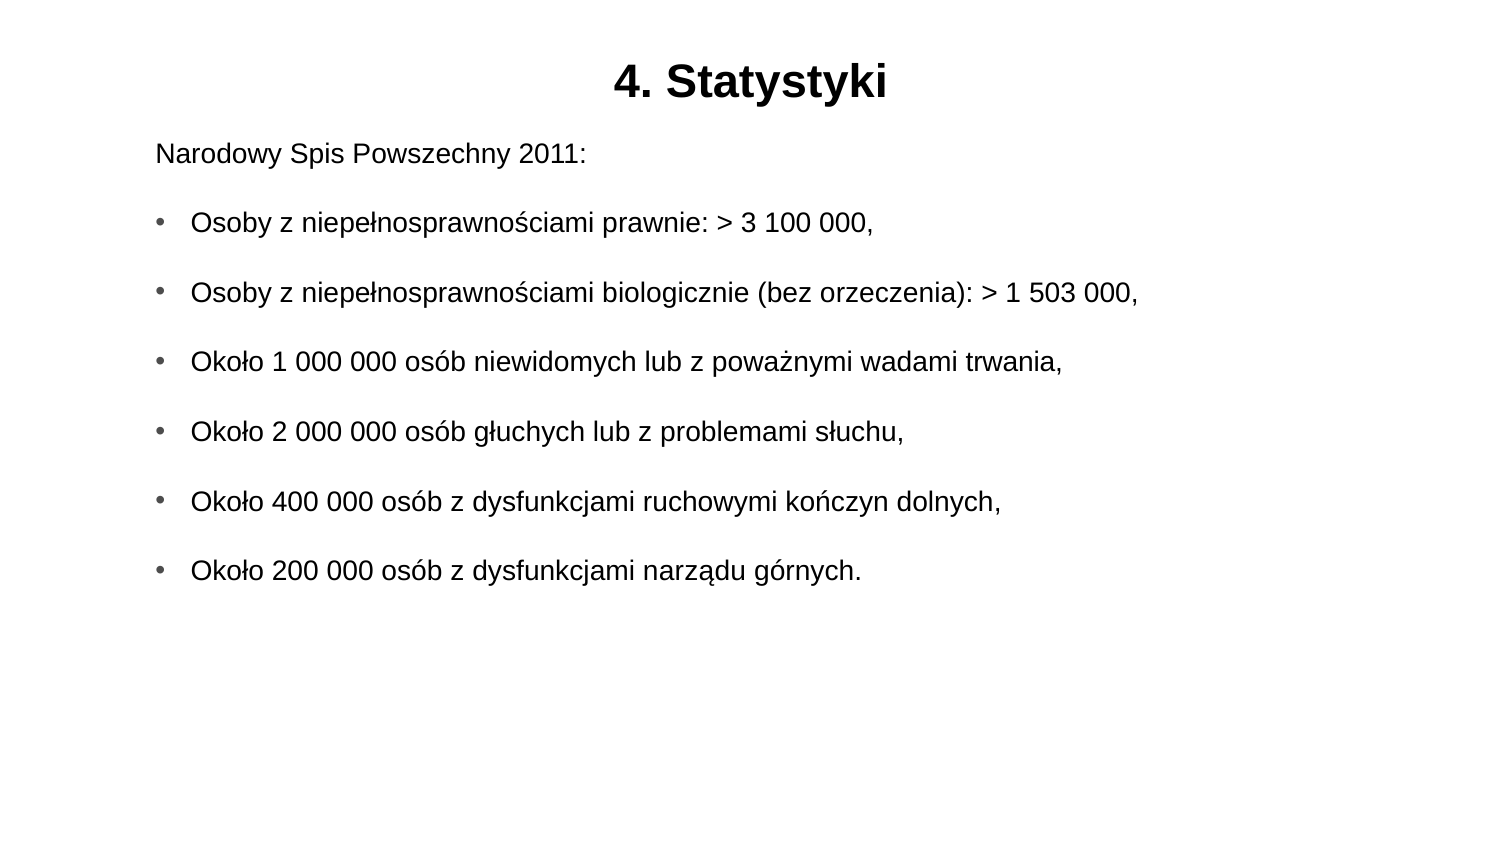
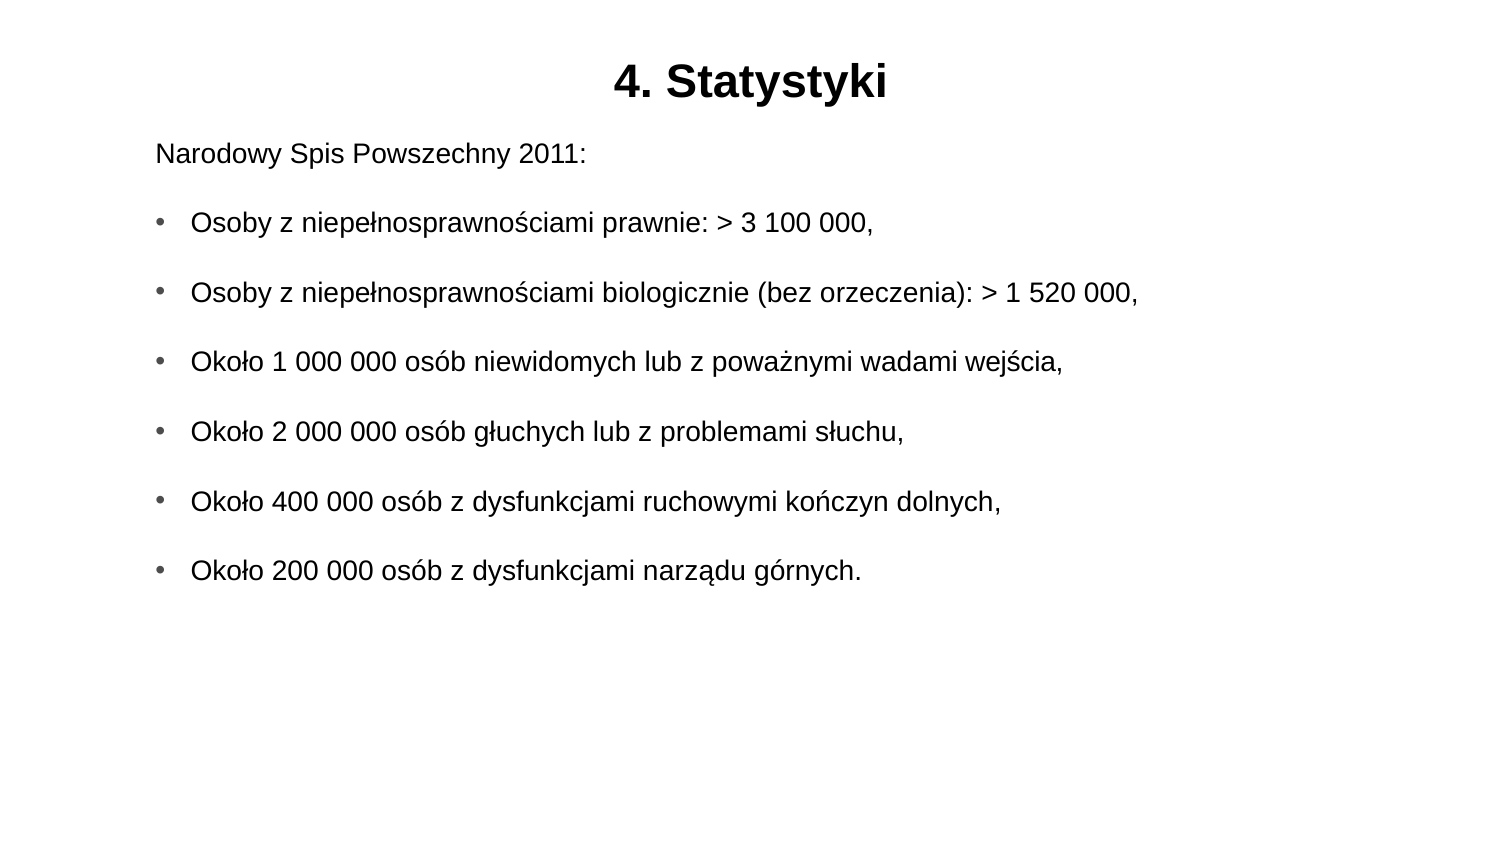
503: 503 -> 520
trwania: trwania -> wejścia
